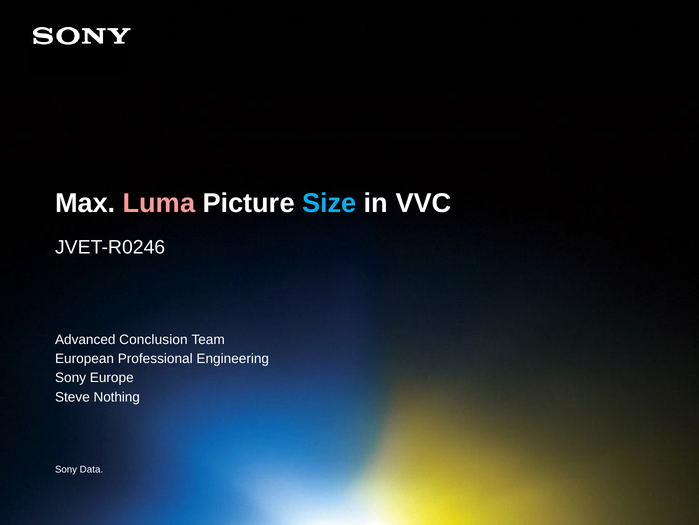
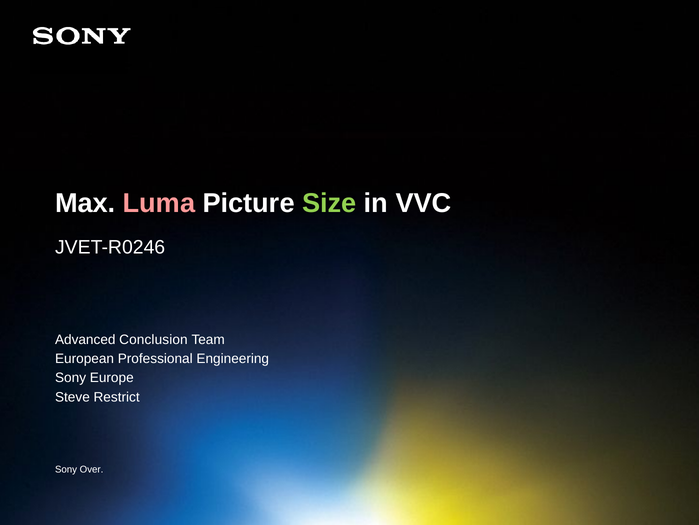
Size colour: light blue -> light green
Nothing: Nothing -> Restrict
Data: Data -> Over
